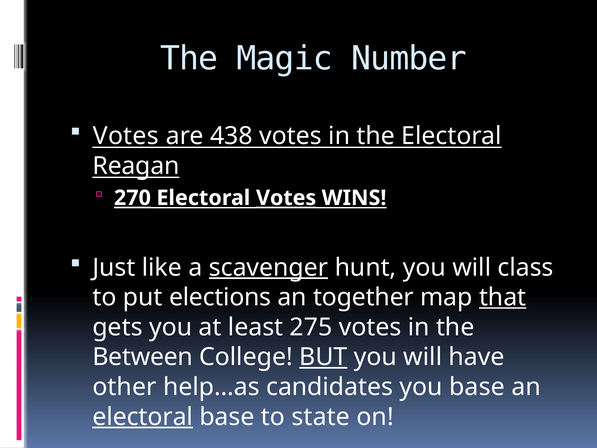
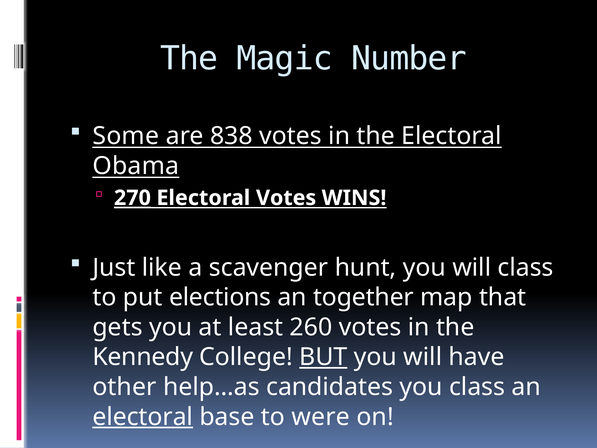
Votes at (126, 136): Votes -> Some
438: 438 -> 838
Reagan: Reagan -> Obama
Votes at (286, 198) underline: present -> none
scavenger underline: present -> none
that underline: present -> none
275: 275 -> 260
Between: Between -> Kennedy
you base: base -> class
state: state -> were
